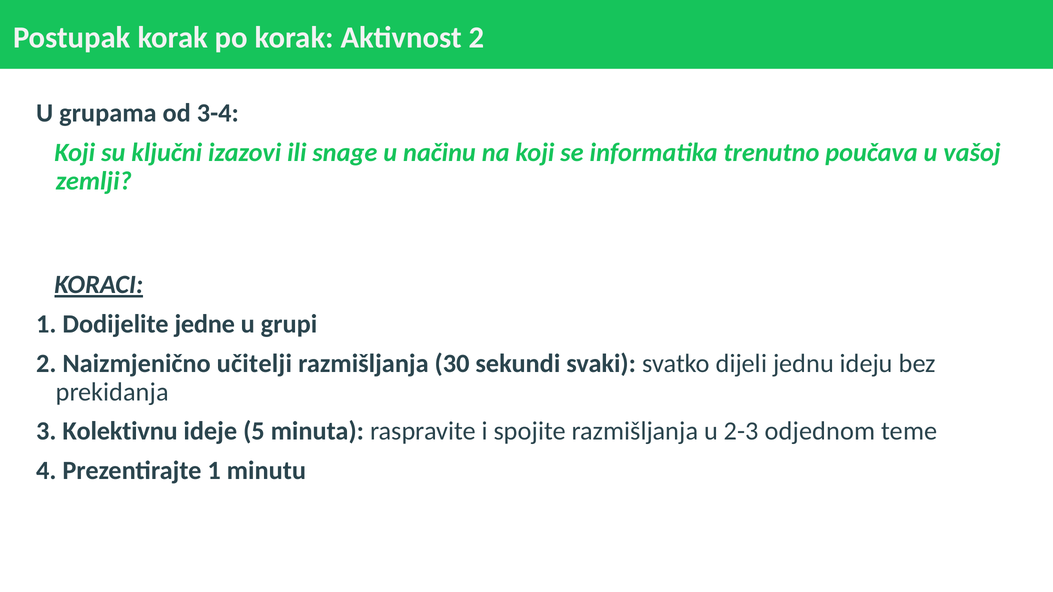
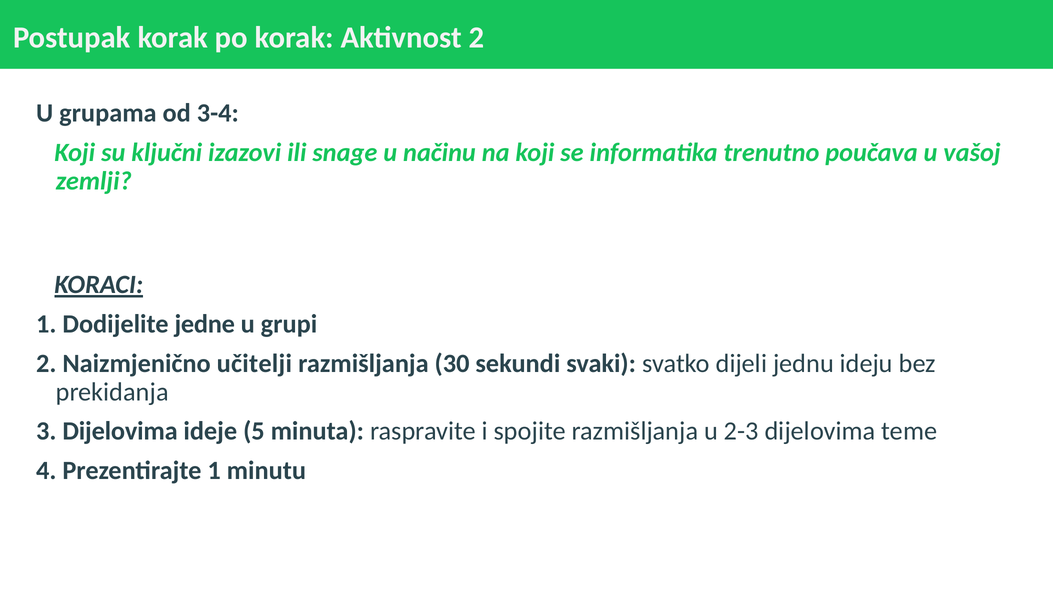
3 Kolektivnu: Kolektivnu -> Dijelovima
2-3 odjednom: odjednom -> dijelovima
